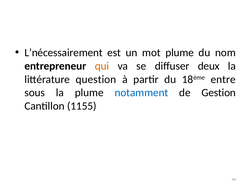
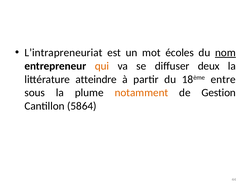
L’nécessairement: L’nécessairement -> L’intrapreneuriat
mot plume: plume -> écoles
nom underline: none -> present
question: question -> atteindre
notamment colour: blue -> orange
1155: 1155 -> 5864
